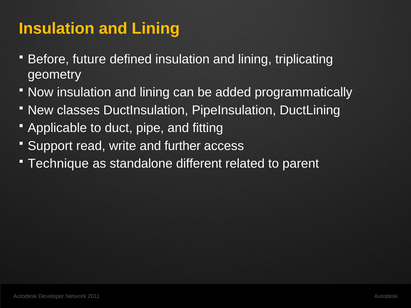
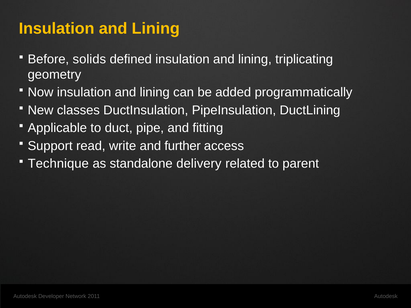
future: future -> solids
different: different -> delivery
